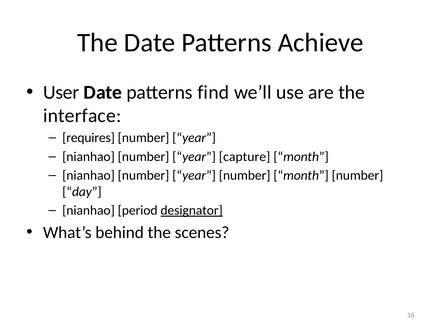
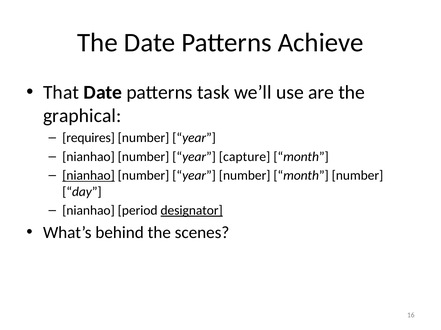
User: User -> That
find: find -> task
interface: interface -> graphical
nianhao at (89, 176) underline: none -> present
